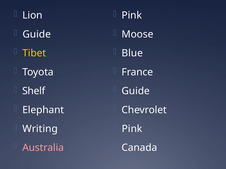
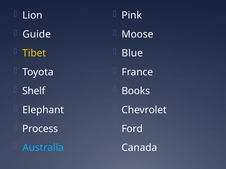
Guide at (136, 91): Guide -> Books
Writing: Writing -> Process
Pink at (132, 129): Pink -> Ford
Australia colour: pink -> light blue
